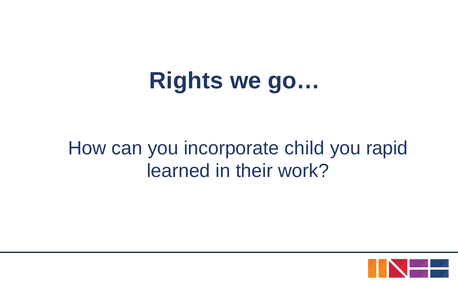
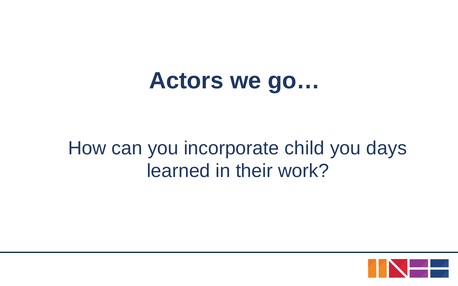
Rights: Rights -> Actors
rapid: rapid -> days
